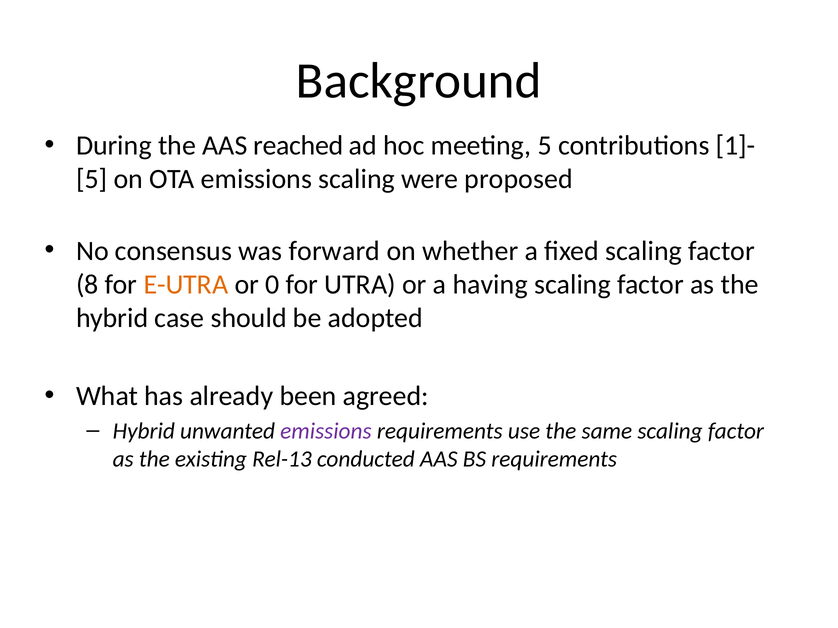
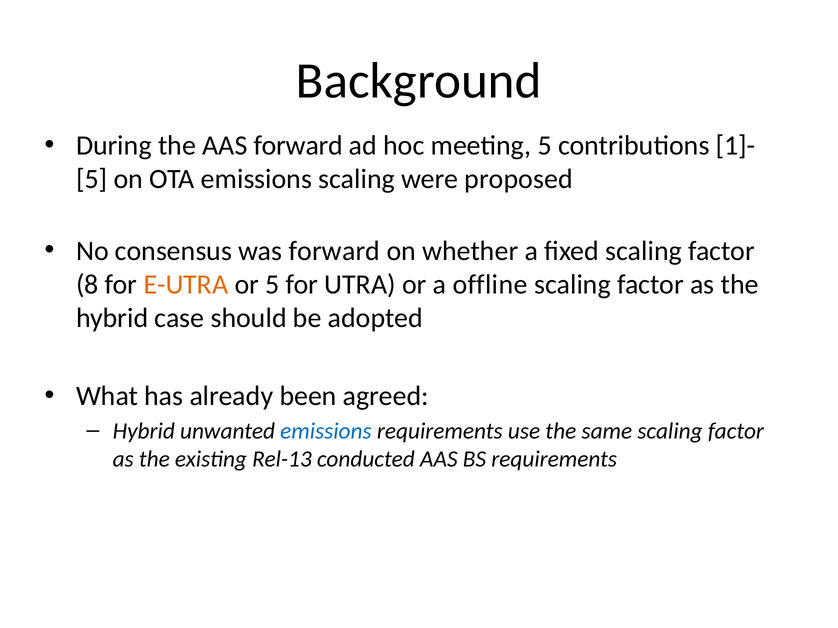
AAS reached: reached -> forward
or 0: 0 -> 5
having: having -> offline
emissions at (326, 431) colour: purple -> blue
